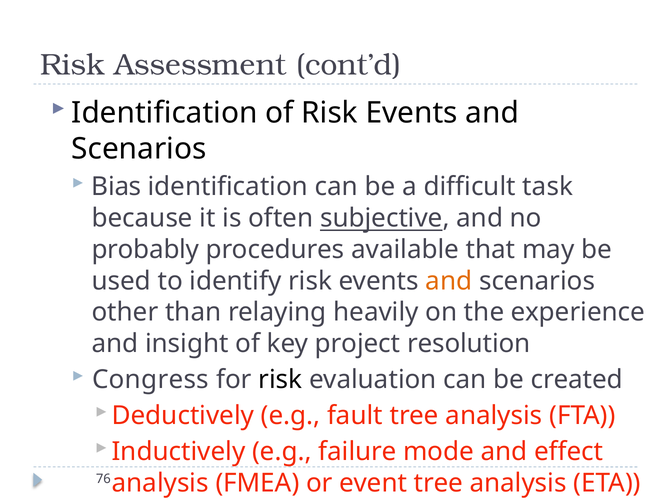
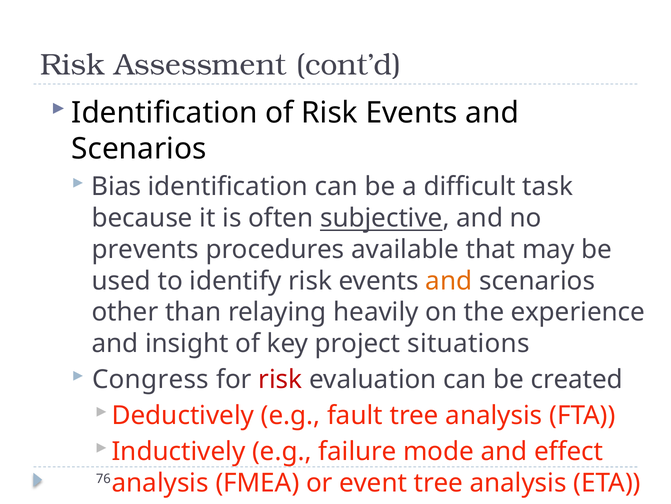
probably: probably -> prevents
resolution: resolution -> situations
risk at (280, 379) colour: black -> red
